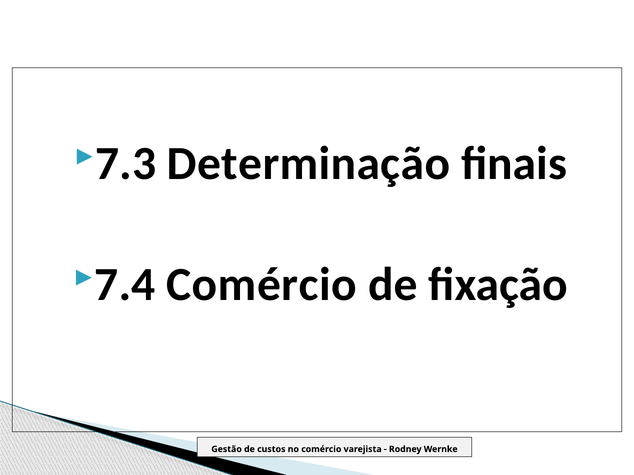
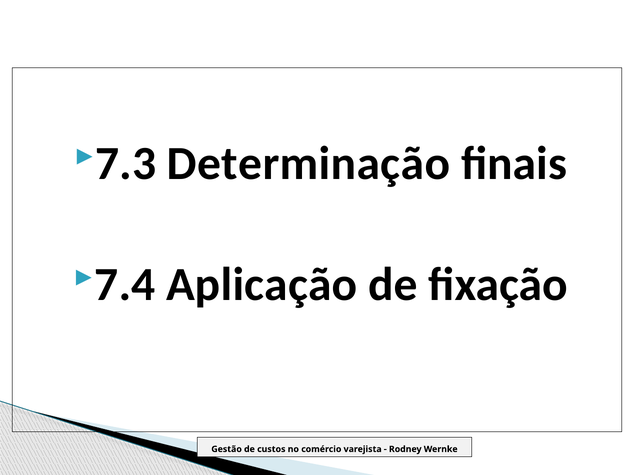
Comércio at (262, 285): Comércio -> Aplicação
